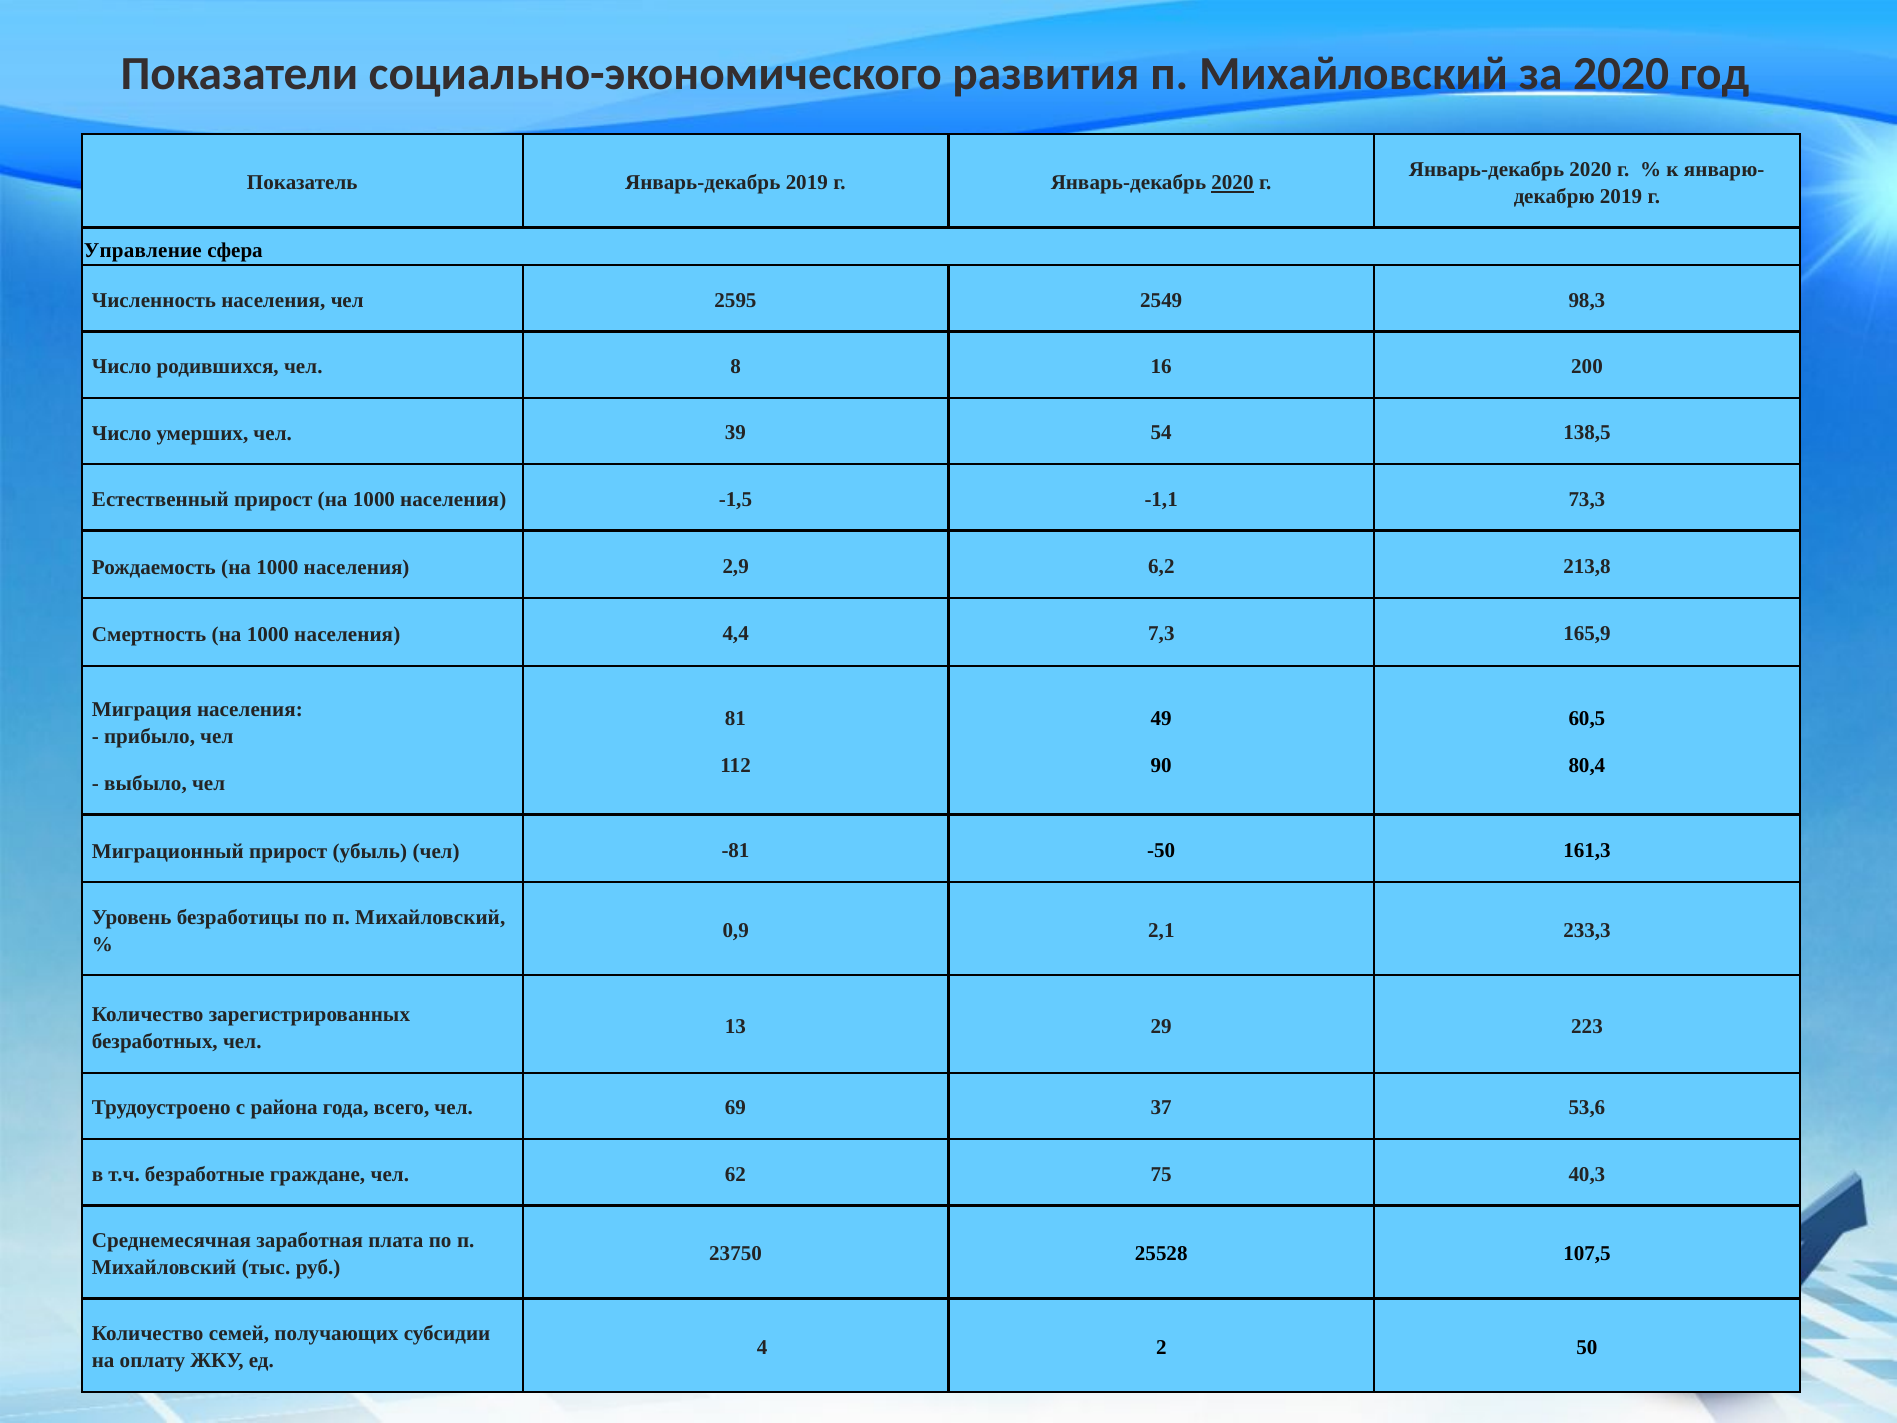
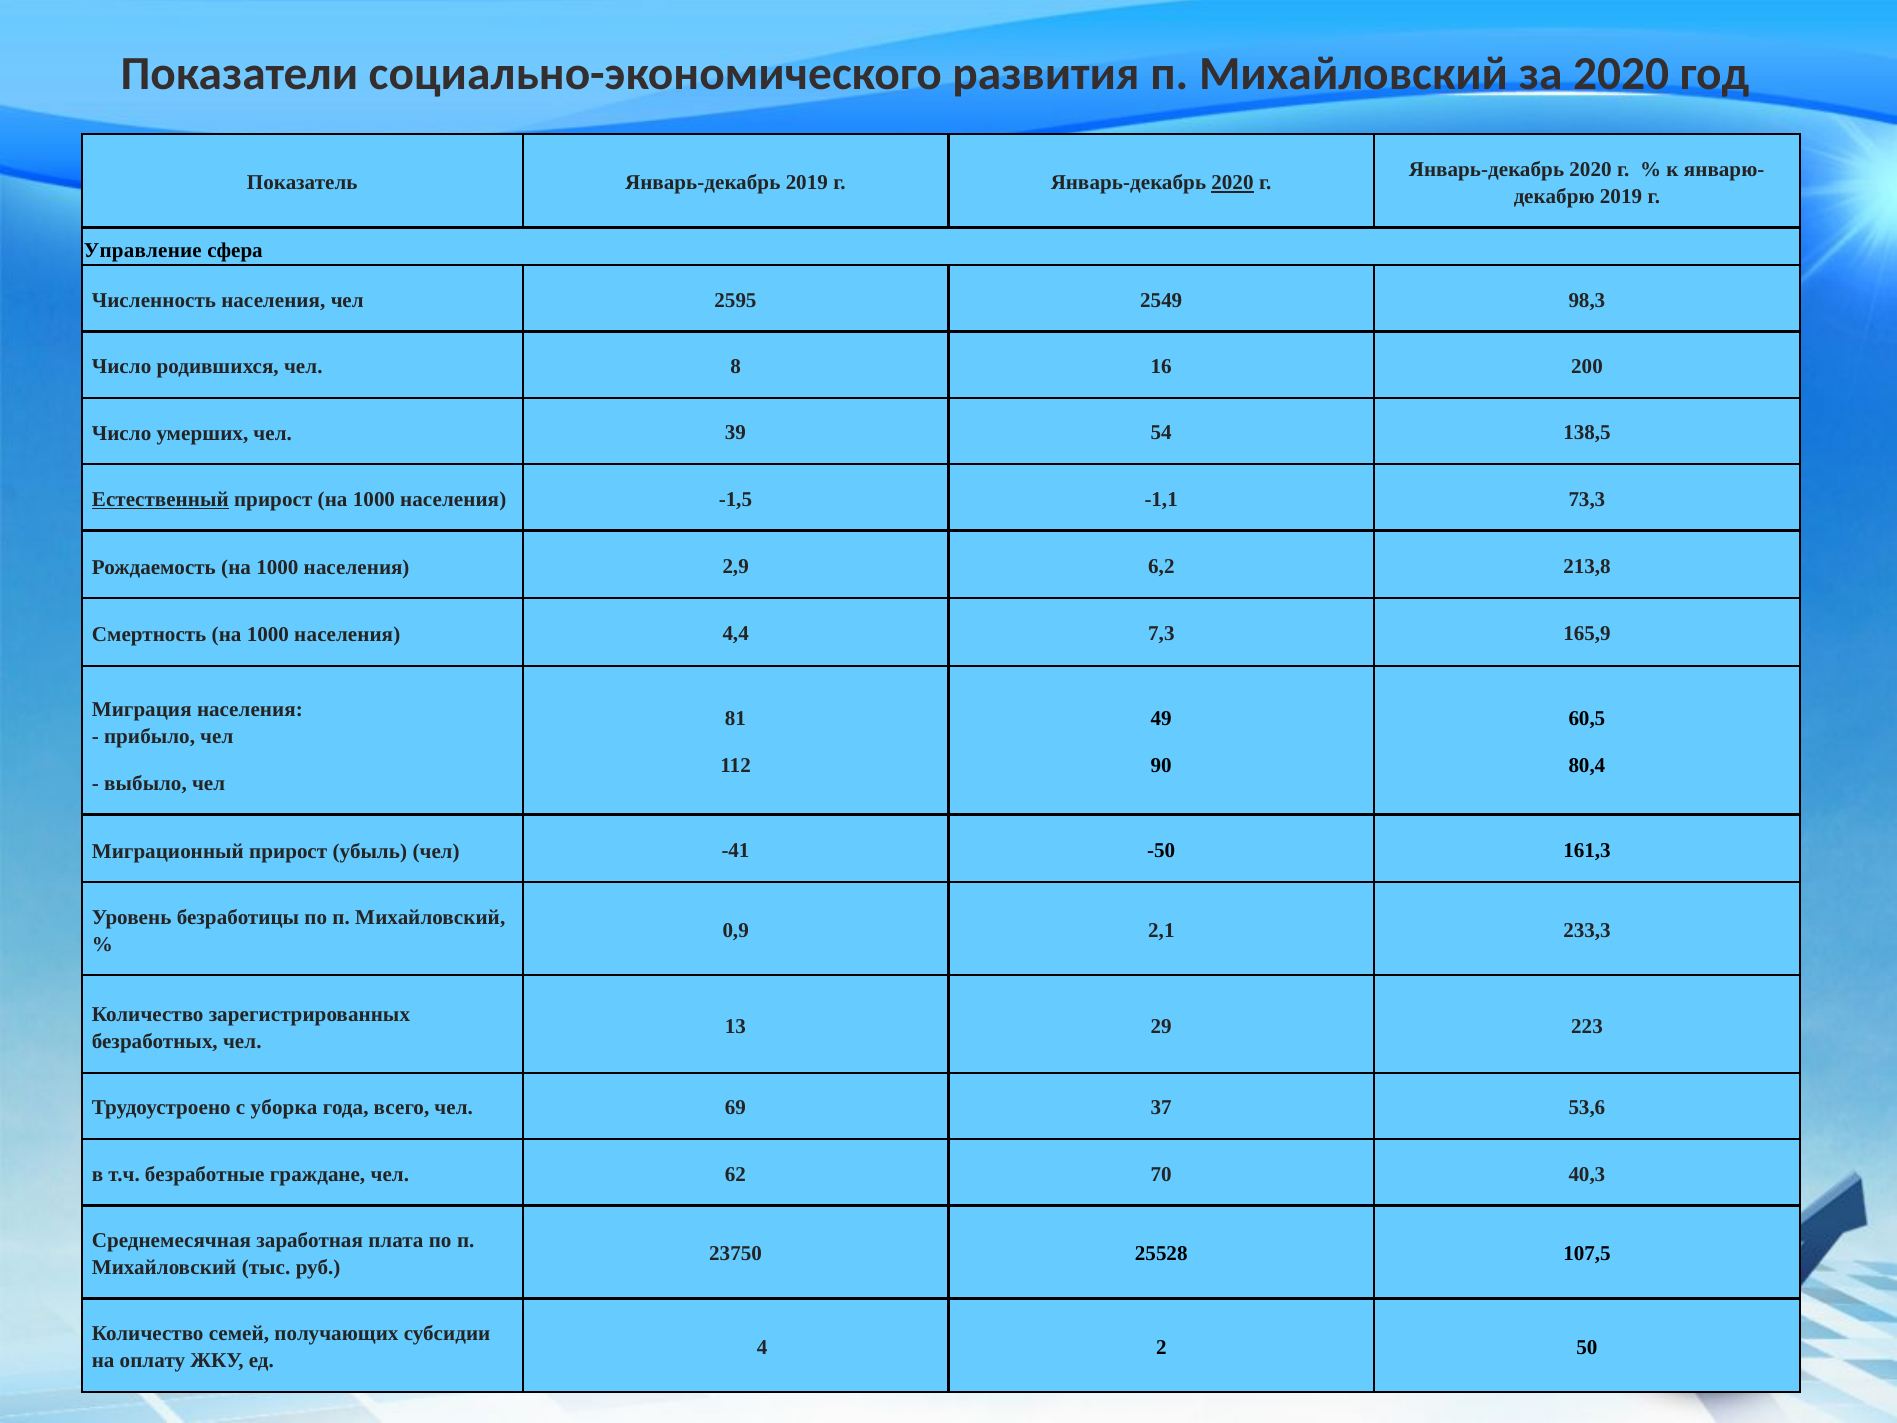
Естественный underline: none -> present
-81: -81 -> -41
района: района -> уборка
75: 75 -> 70
